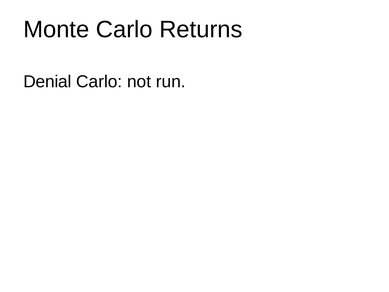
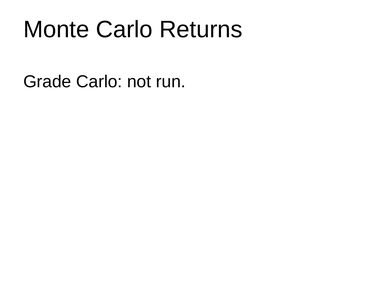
Denial: Denial -> Grade
